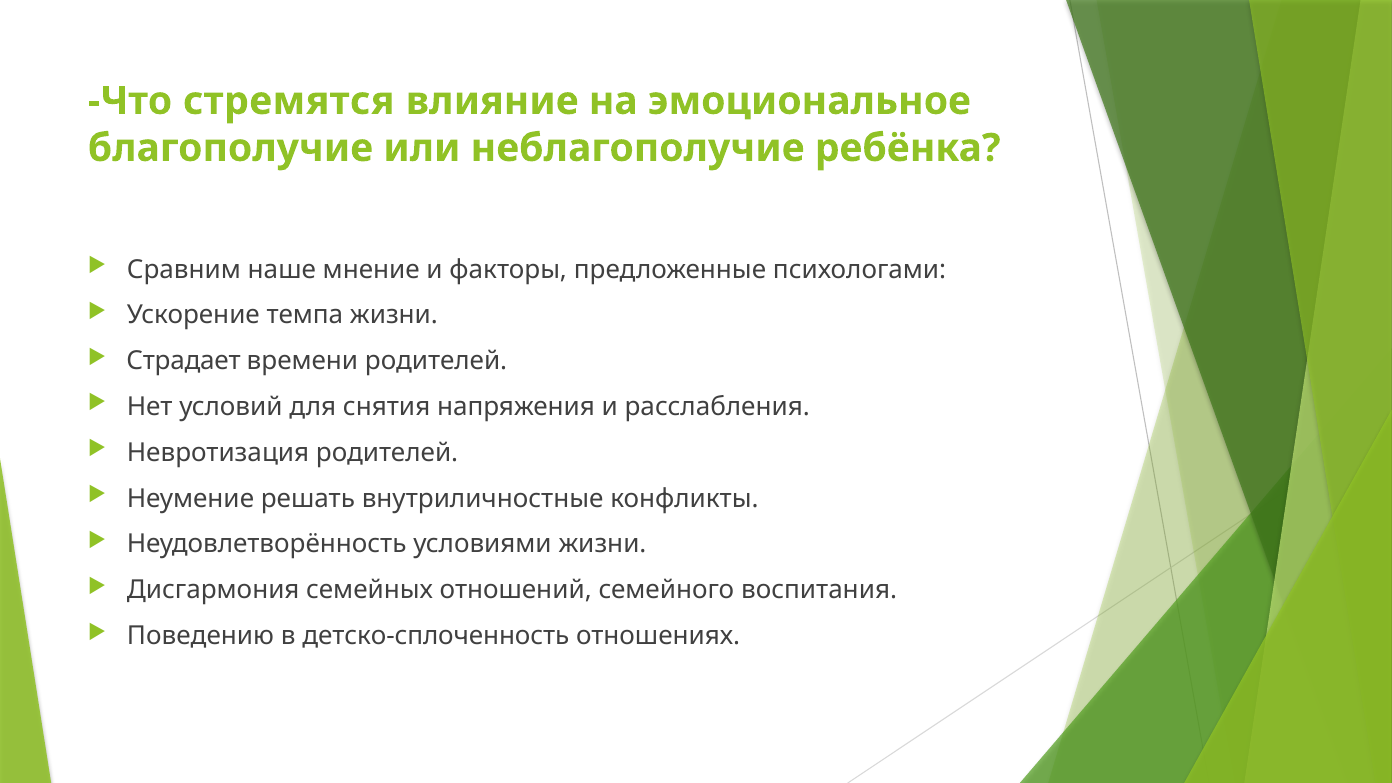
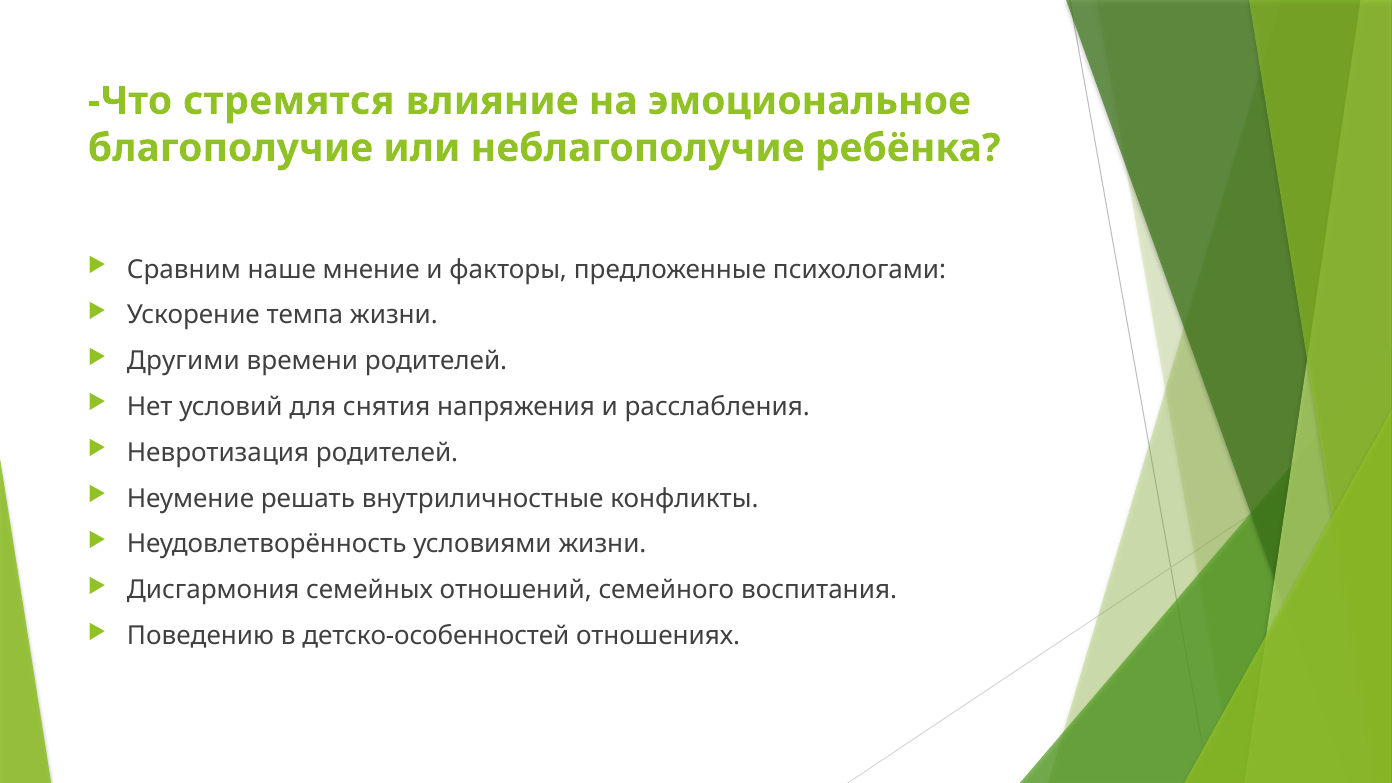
Страдает: Страдает -> Другими
детско-сплоченность: детско-сплоченность -> детско-особенностей
